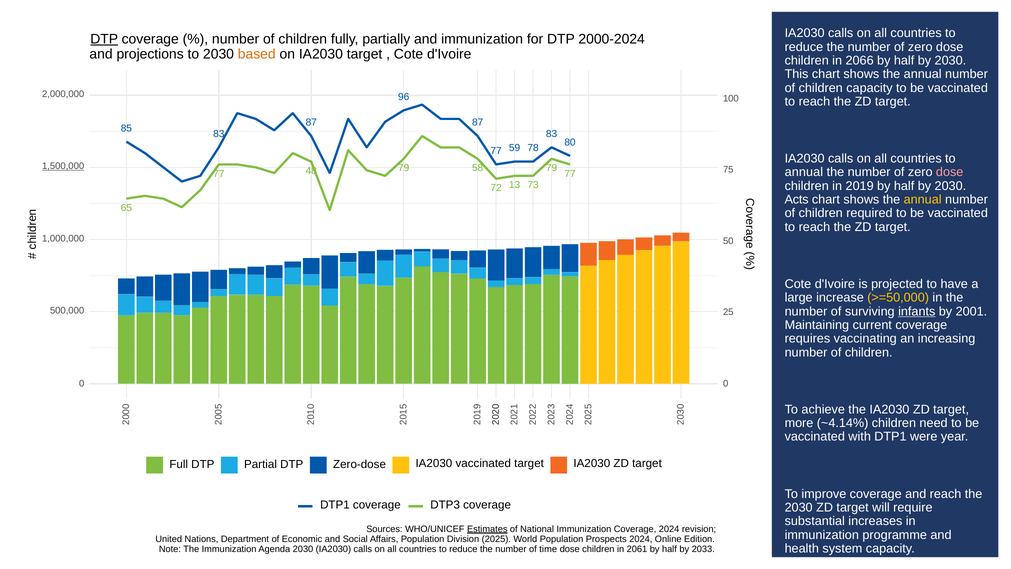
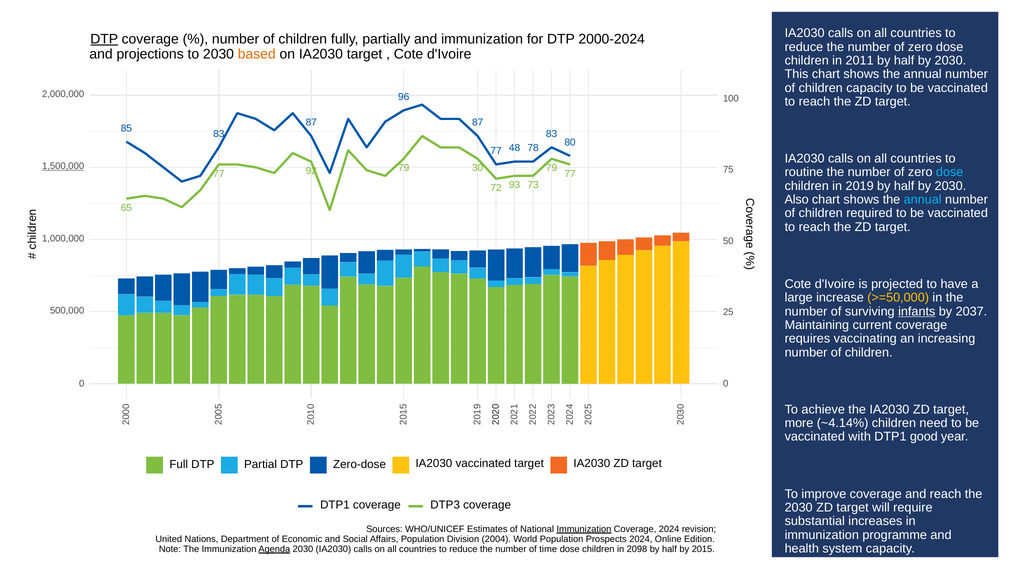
2066: 2066 -> 2011
59: 59 -> 48
annual at (804, 172): annual -> routine
dose at (950, 172) colour: pink -> light blue
48: 48 -> 92
58: 58 -> 30
13: 13 -> 93
Acts: Acts -> Also
annual at (923, 200) colour: yellow -> light blue
2001: 2001 -> 2037
were: were -> good
Estimates underline: present -> none
Immunization at (584, 529) underline: none -> present
2025: 2025 -> 2004
Agenda underline: none -> present
2061: 2061 -> 2098
2033: 2033 -> 2015
